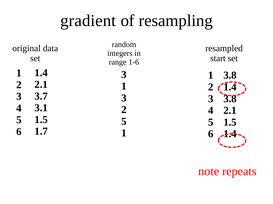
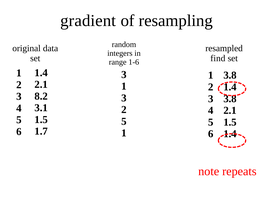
start: start -> find
3.7: 3.7 -> 8.2
